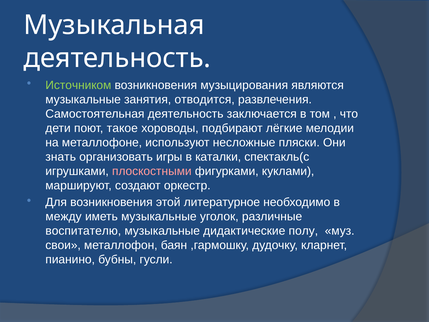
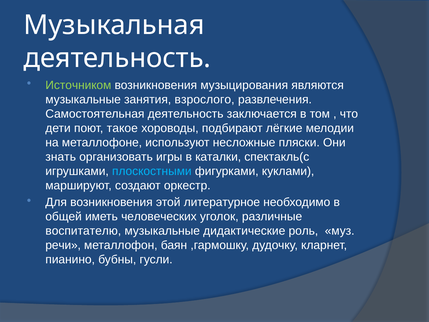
отводится: отводится -> взрослого
плоскостными colour: pink -> light blue
между: между -> общей
иметь музыкальные: музыкальные -> человеческих
полу: полу -> роль
свои: свои -> речи
